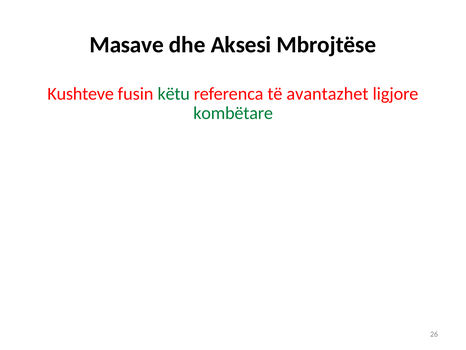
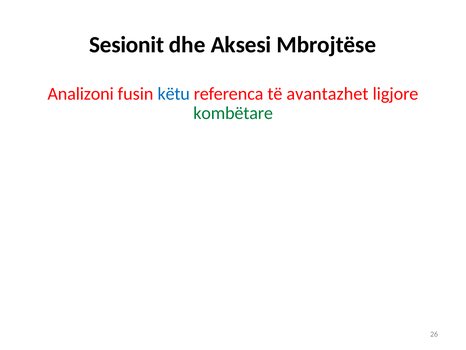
Masave: Masave -> Sesionit
Kushteve: Kushteve -> Analizoni
këtu colour: green -> blue
